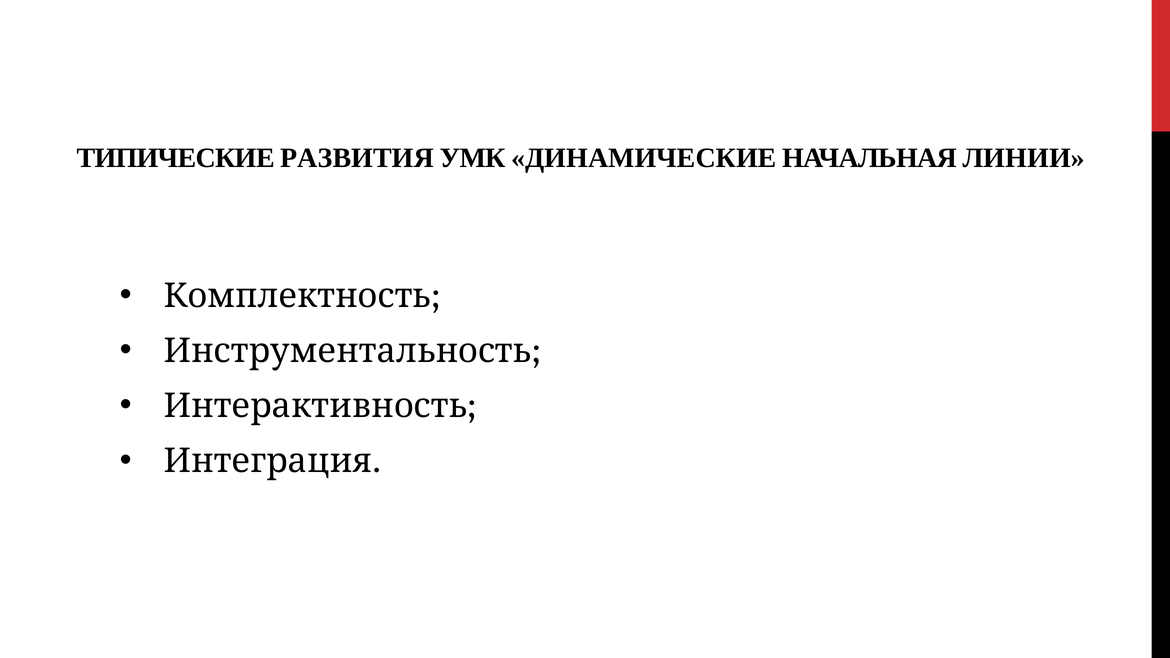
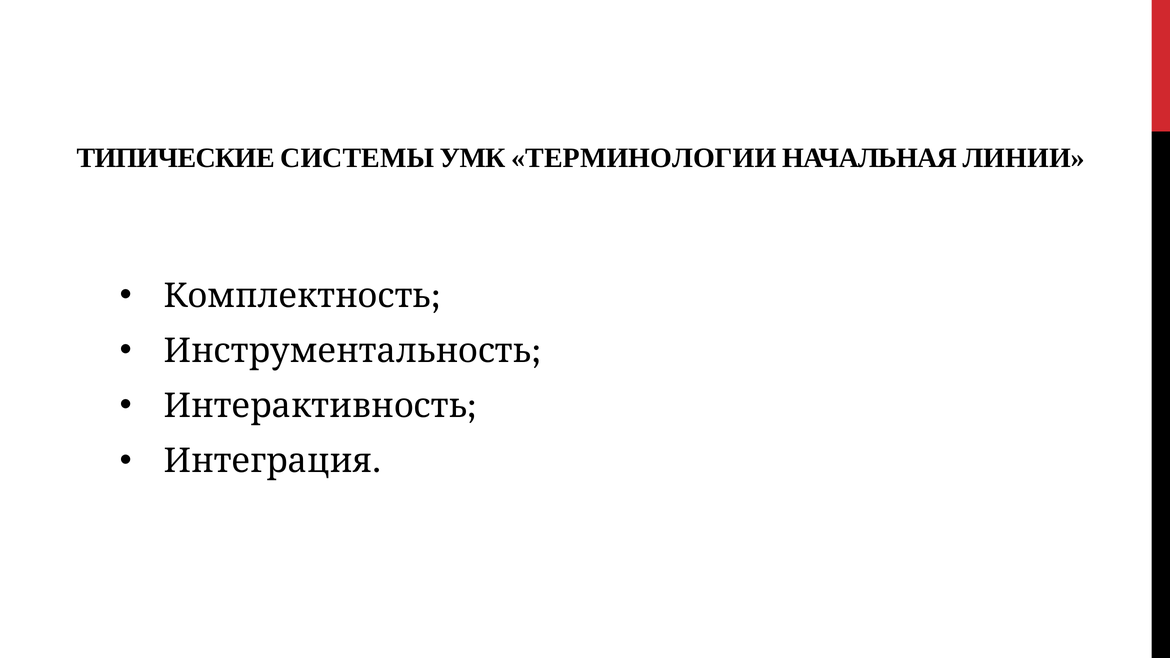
РАЗВИТИЯ: РАЗВИТИЯ -> СИСТЕМЫ
ДИНАМИЧЕСКИЕ: ДИНАМИЧЕСКИЕ -> ТЕРМИНОЛОГИИ
